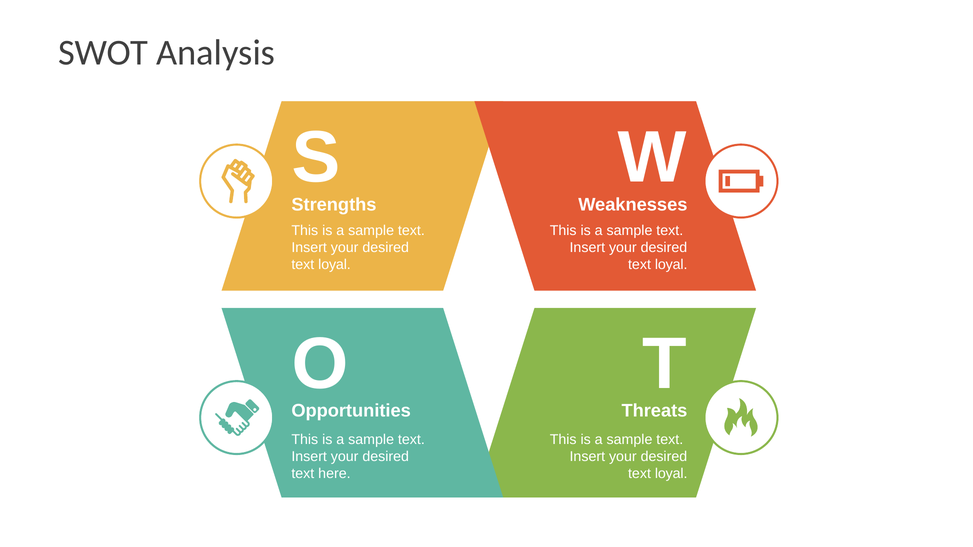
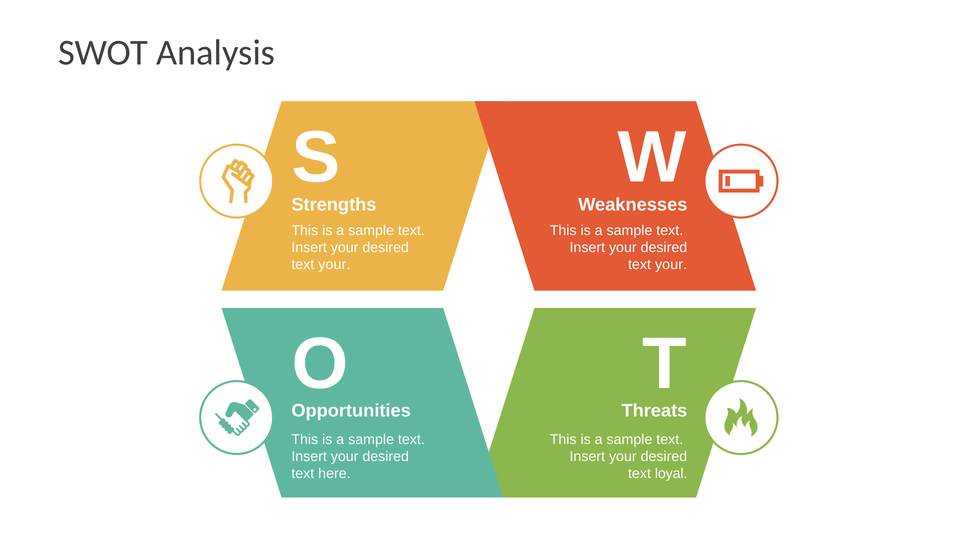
loyal at (334, 265): loyal -> your
loyal at (671, 265): loyal -> your
